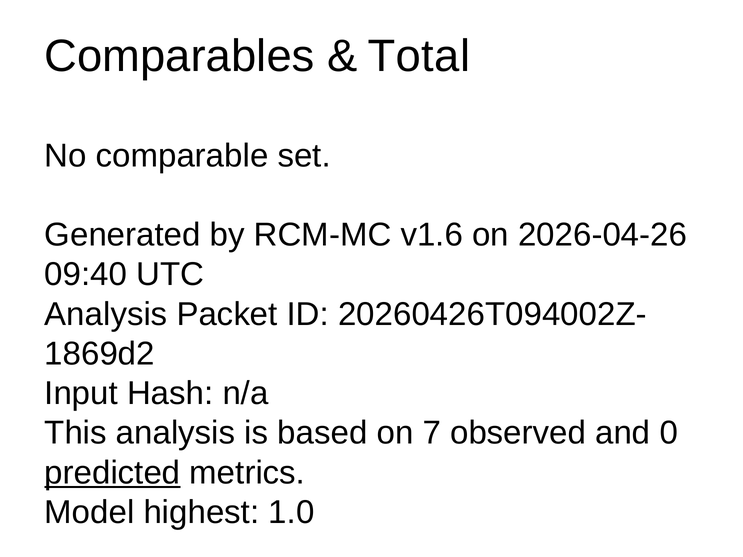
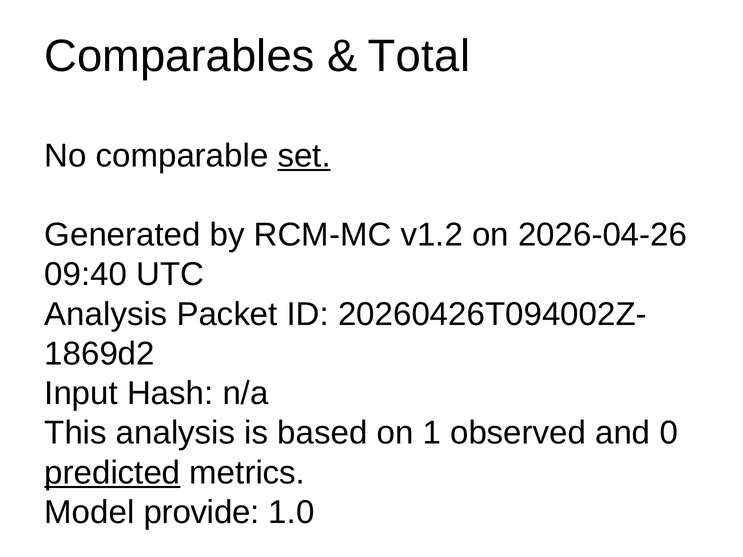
set underline: none -> present
v1.6: v1.6 -> v1.2
7: 7 -> 1
highest: highest -> provide
